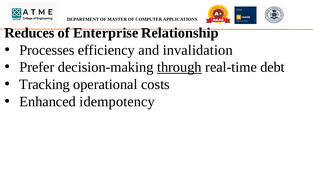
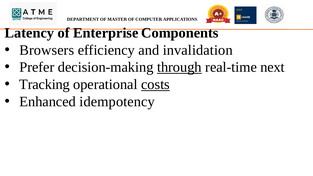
Reduces: Reduces -> Latency
Relationship: Relationship -> Components
Processes: Processes -> Browsers
debt: debt -> next
costs underline: none -> present
